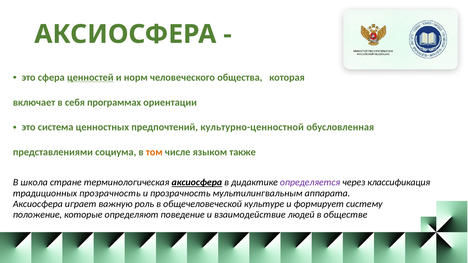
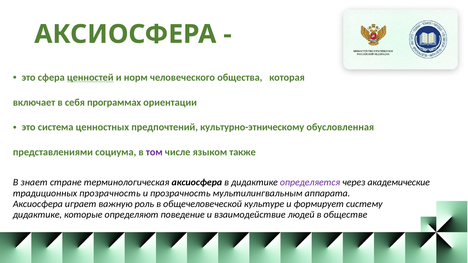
культурно-ценностной: культурно-ценностной -> культурно-этническому
том colour: orange -> purple
школа: школа -> знает
аксиосфера at (197, 183) underline: present -> none
классификация: классификация -> академические
положение at (37, 215): положение -> дидактике
